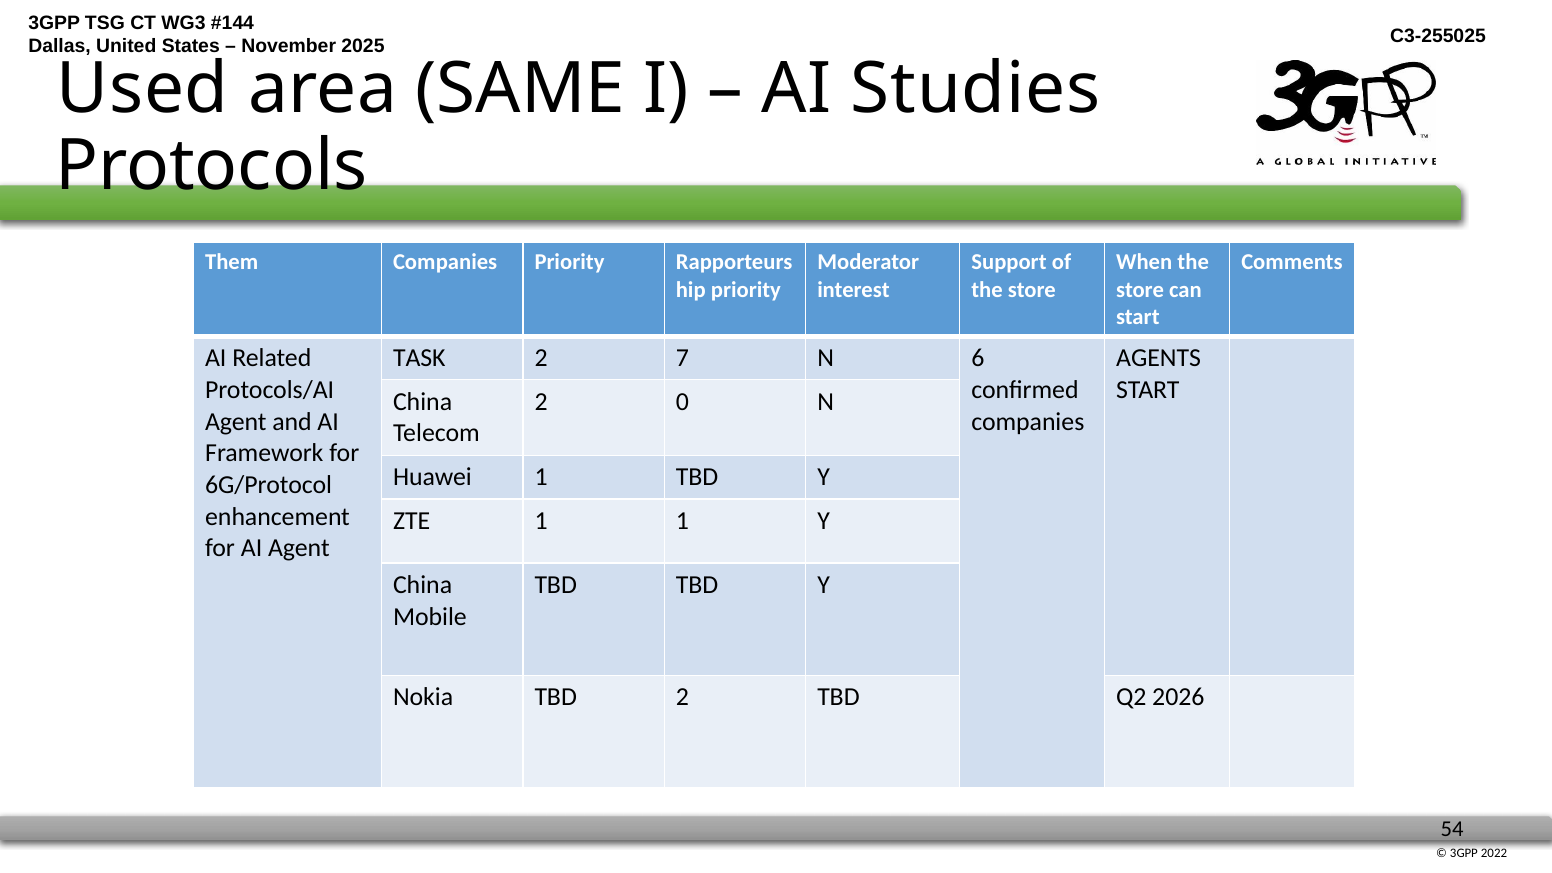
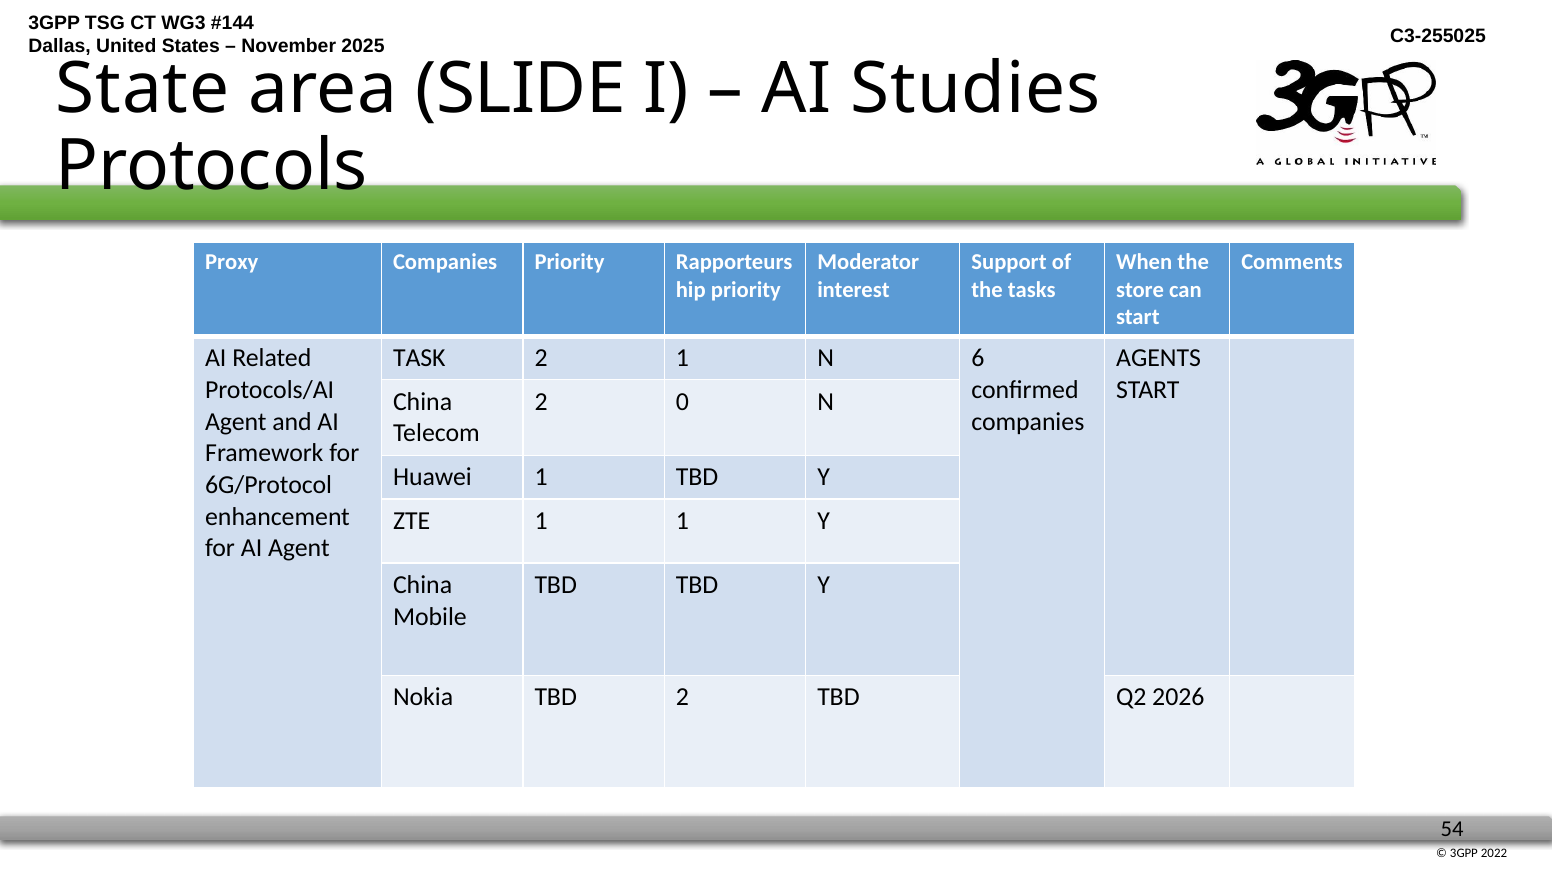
Used: Used -> State
SAME: SAME -> SLIDE
Them: Them -> Proxy
store at (1032, 290): store -> tasks
2 7: 7 -> 1
